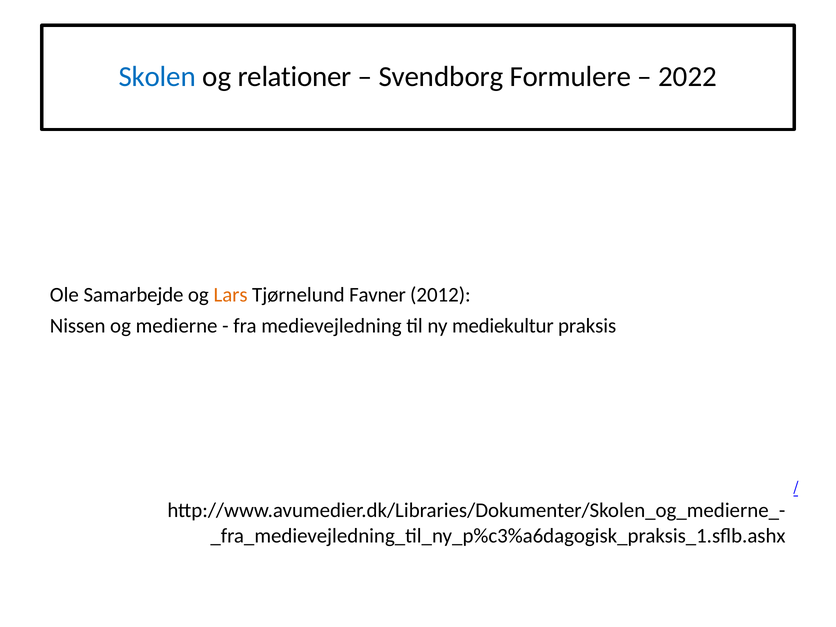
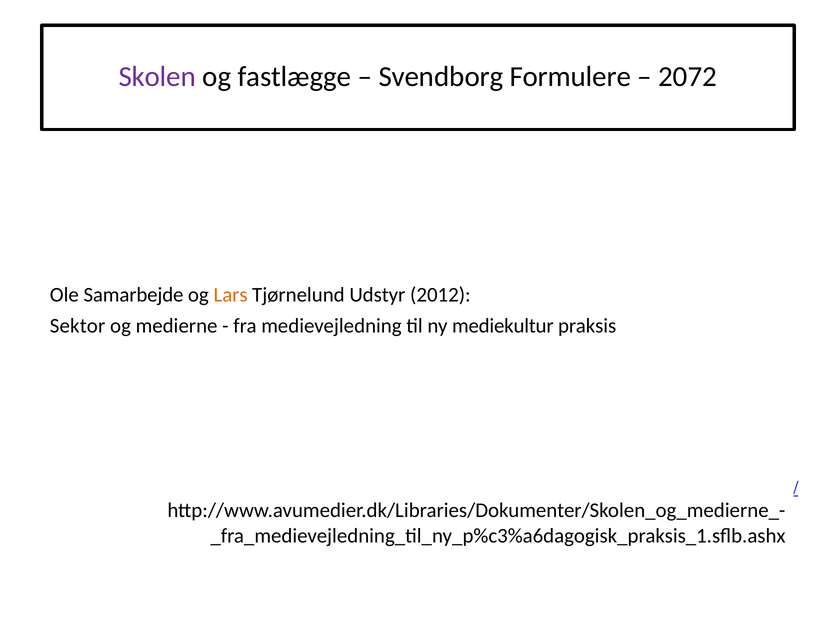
Skolen colour: blue -> purple
relationer: relationer -> fastlægge
2022: 2022 -> 2072
Favner: Favner -> Udstyr
Nissen: Nissen -> Sektor
